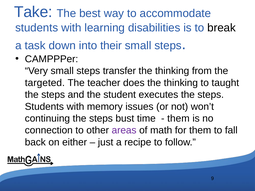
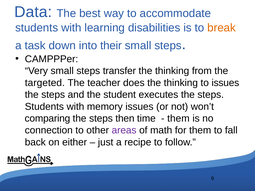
Take: Take -> Data
break colour: black -> orange
to taught: taught -> issues
continuing: continuing -> comparing
bust: bust -> then
